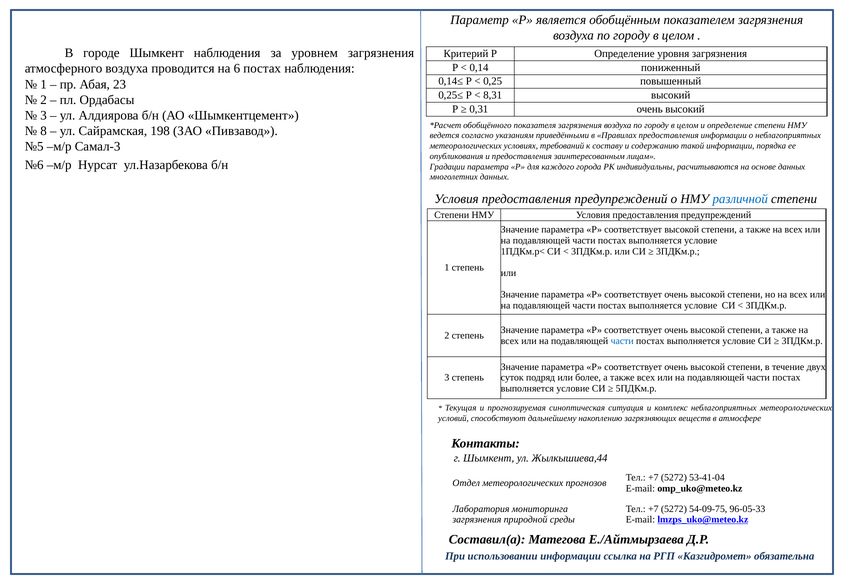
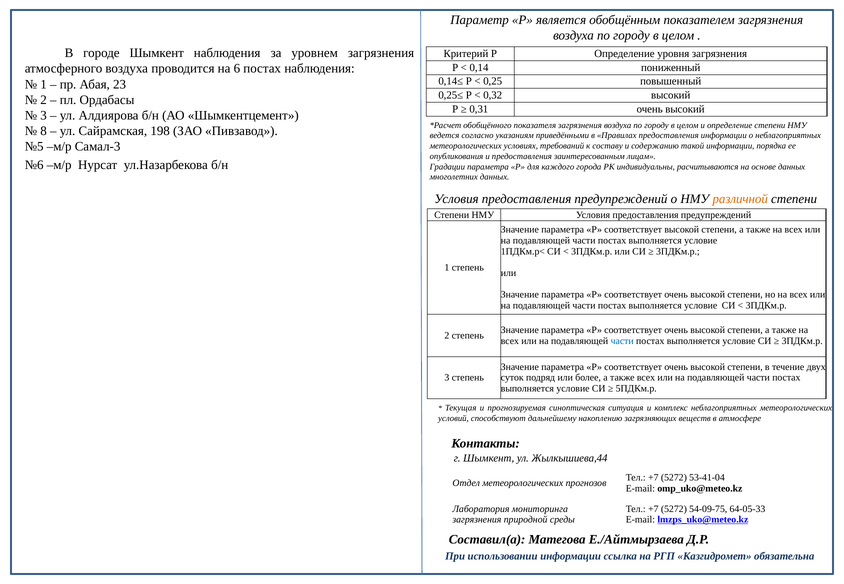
8,31: 8,31 -> 0,32
различной colour: blue -> orange
96-05-33: 96-05-33 -> 64-05-33
